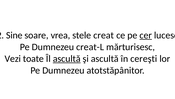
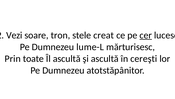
Sine: Sine -> Vezi
vrea: vrea -> tron
creat-L: creat-L -> lume-L
Vezi: Vezi -> Prin
ascultă at (67, 58) underline: present -> none
